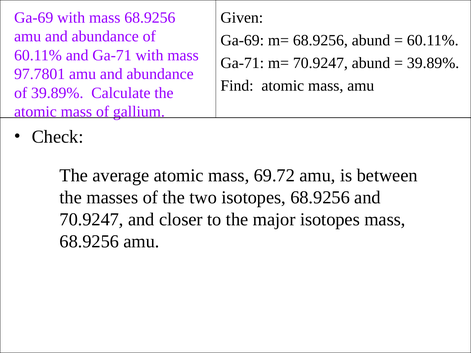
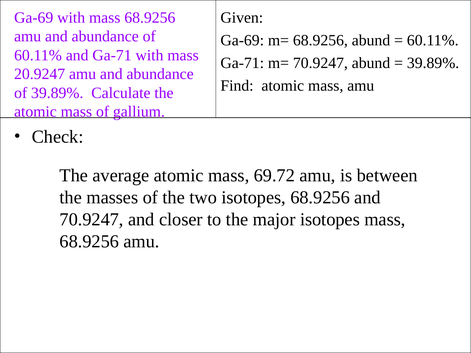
97.7801: 97.7801 -> 20.9247
